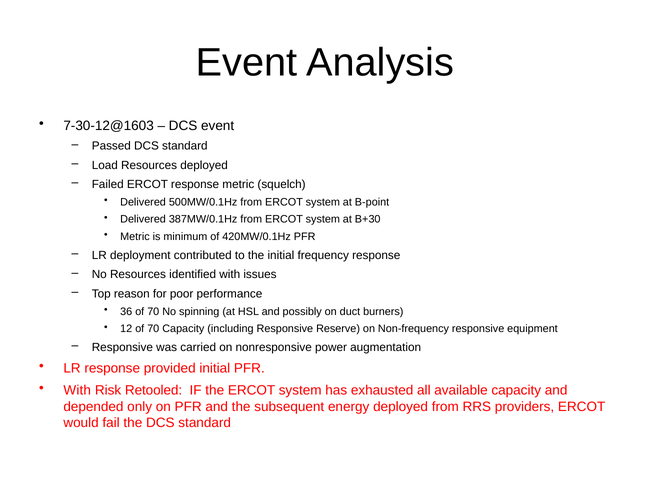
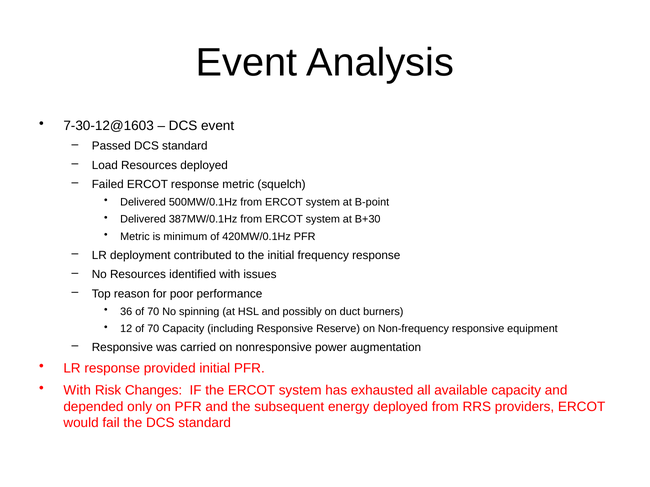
Retooled: Retooled -> Changes
